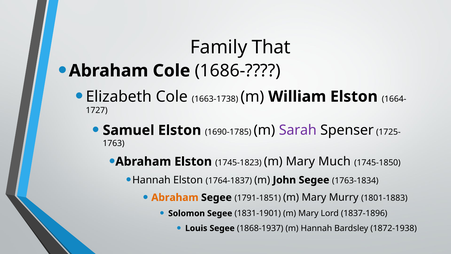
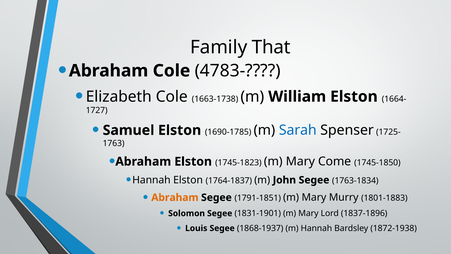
1686-: 1686- -> 4783-
Sarah colour: purple -> blue
Much: Much -> Come
